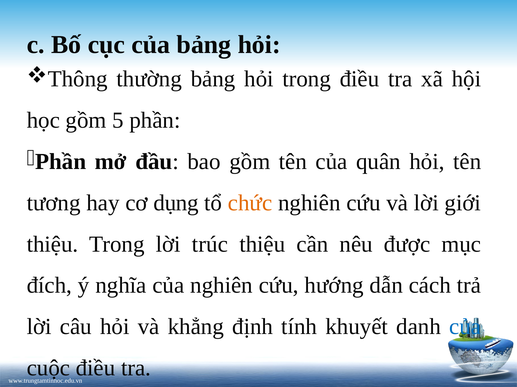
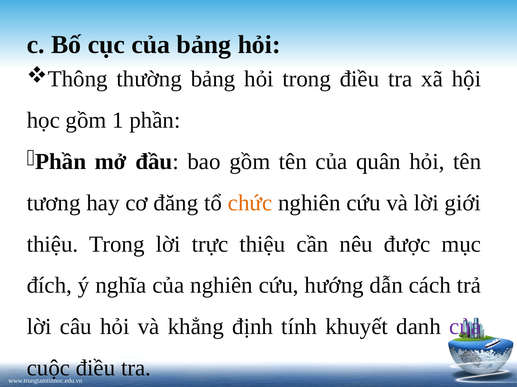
5: 5 -> 1
dụng: dụng -> đăng
trúc: trúc -> trực
của at (465, 327) colour: blue -> purple
